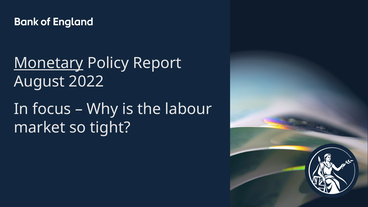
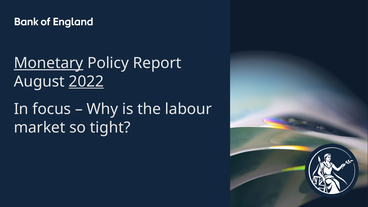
2022 underline: none -> present
